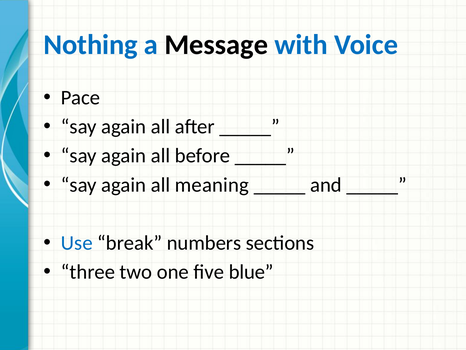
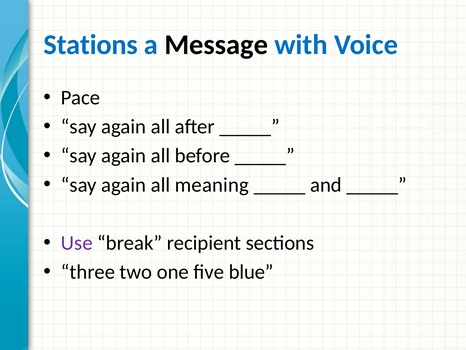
Nothing: Nothing -> Stations
Use colour: blue -> purple
numbers: numbers -> recipient
